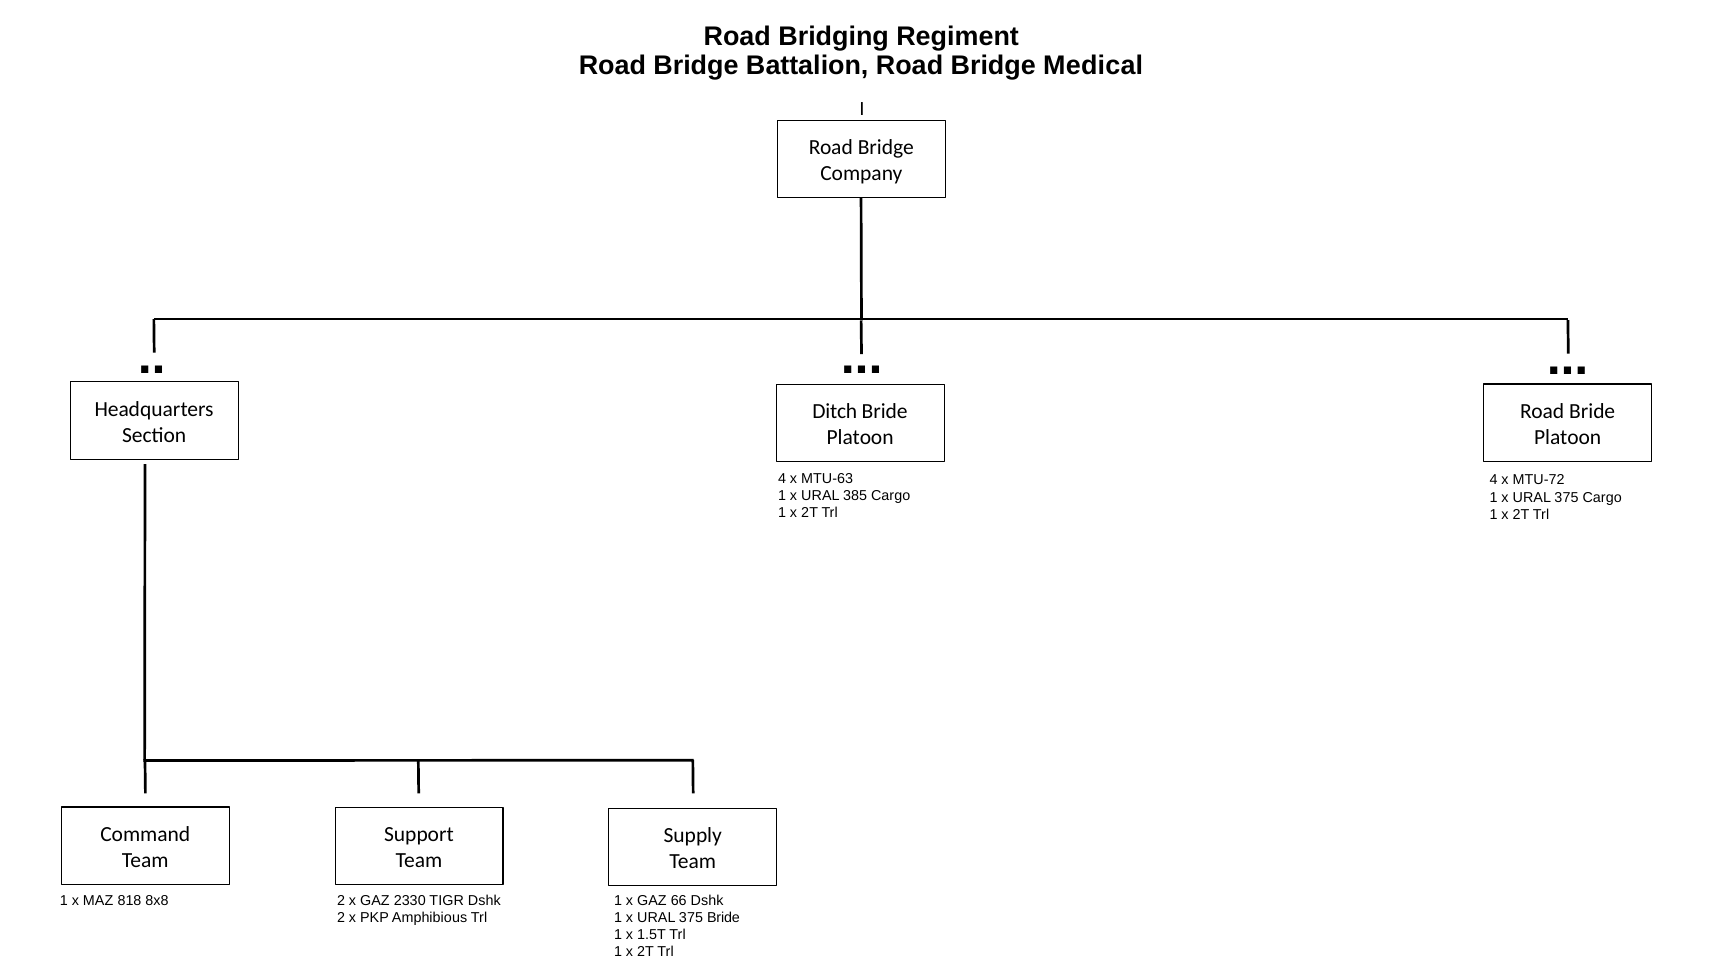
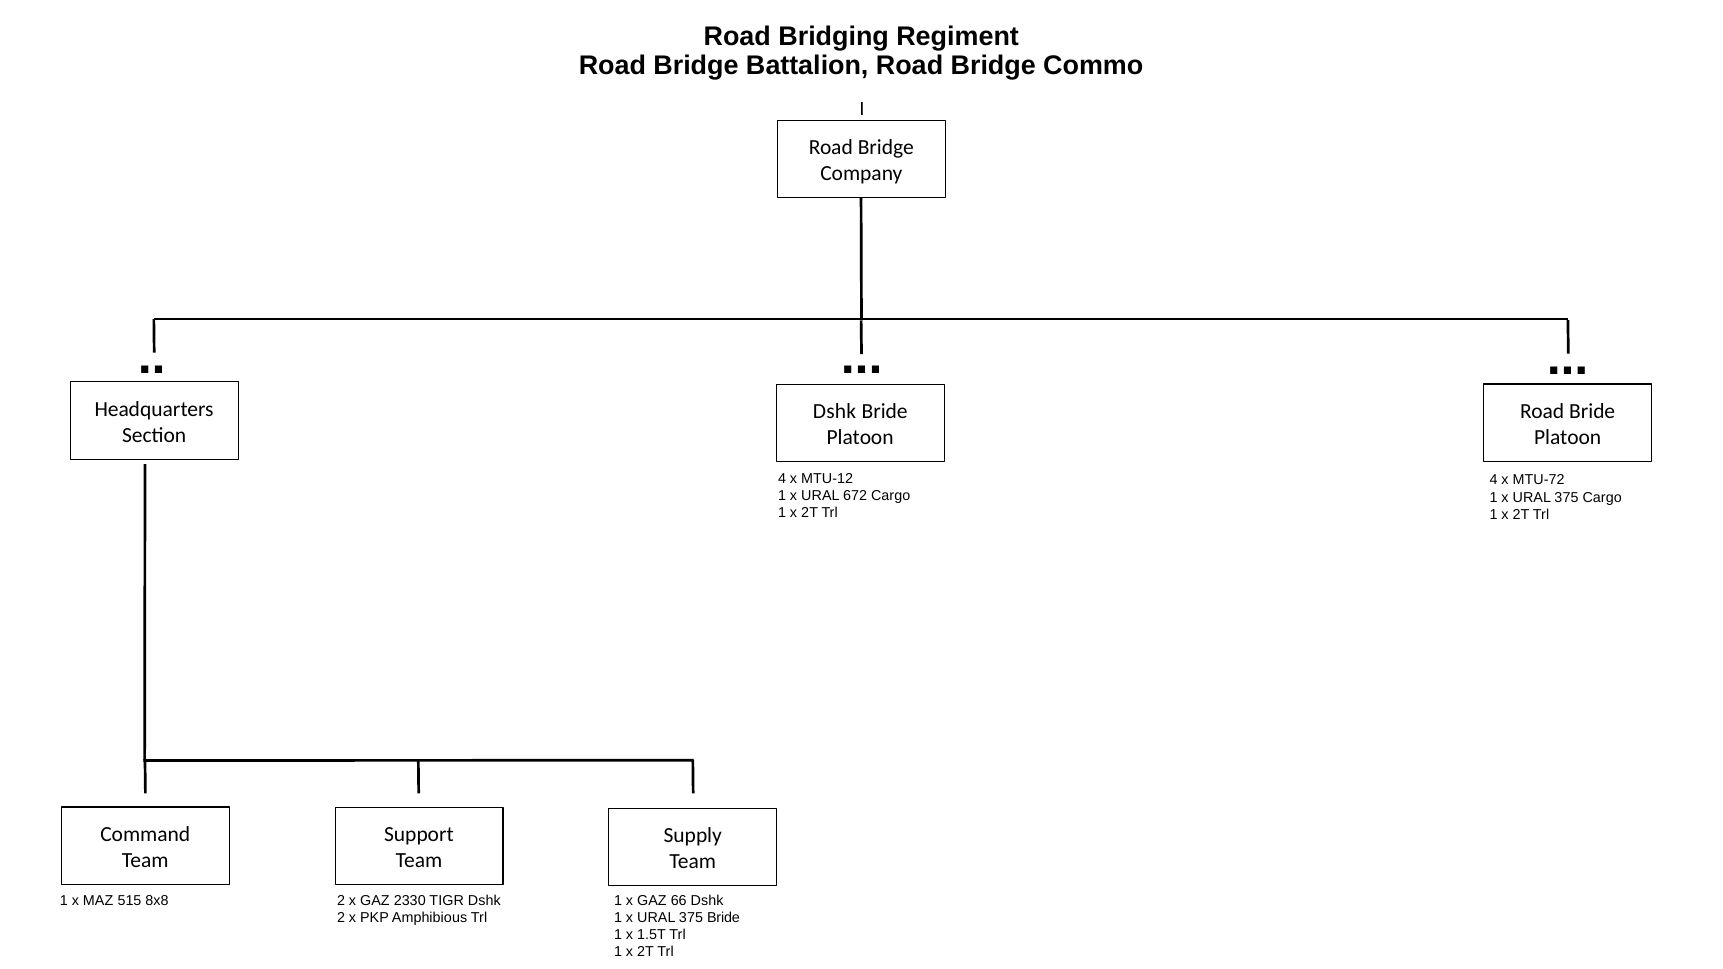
Medical: Medical -> Commo
Ditch at (835, 412): Ditch -> Dshk
MTU-63: MTU-63 -> MTU-12
385: 385 -> 672
818: 818 -> 515
